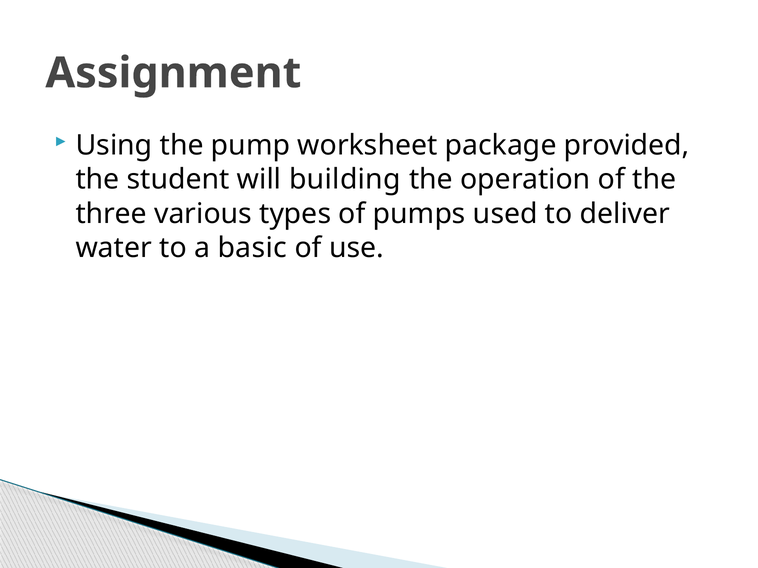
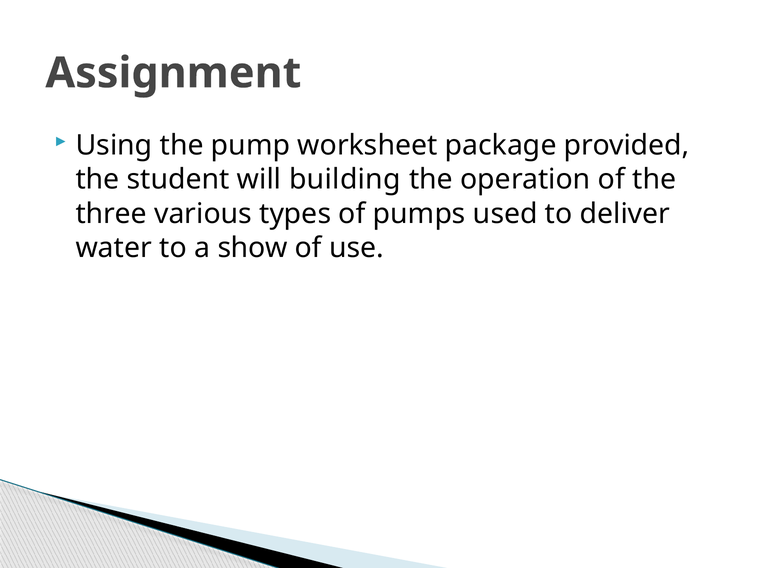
basic: basic -> show
